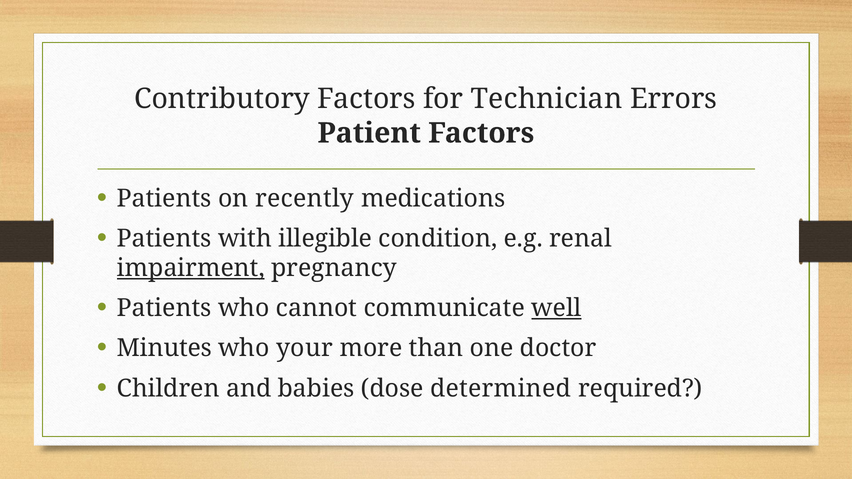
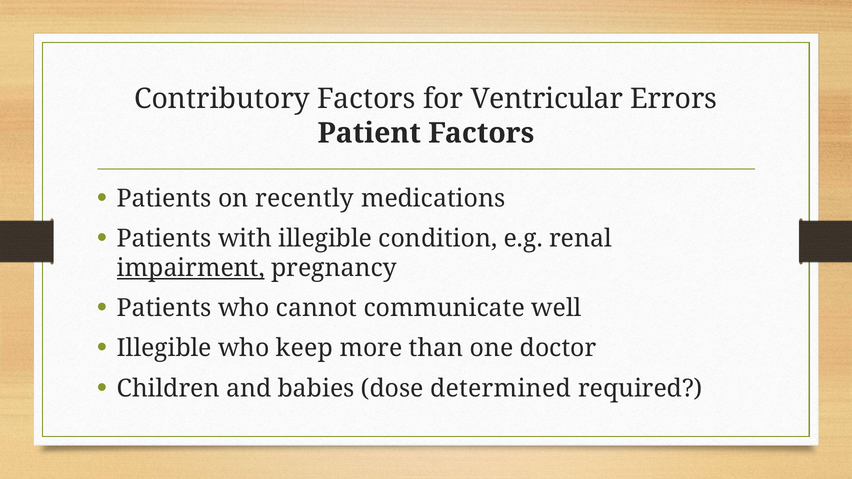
Technician: Technician -> Ventricular
well underline: present -> none
Minutes at (164, 348): Minutes -> Illegible
your: your -> keep
